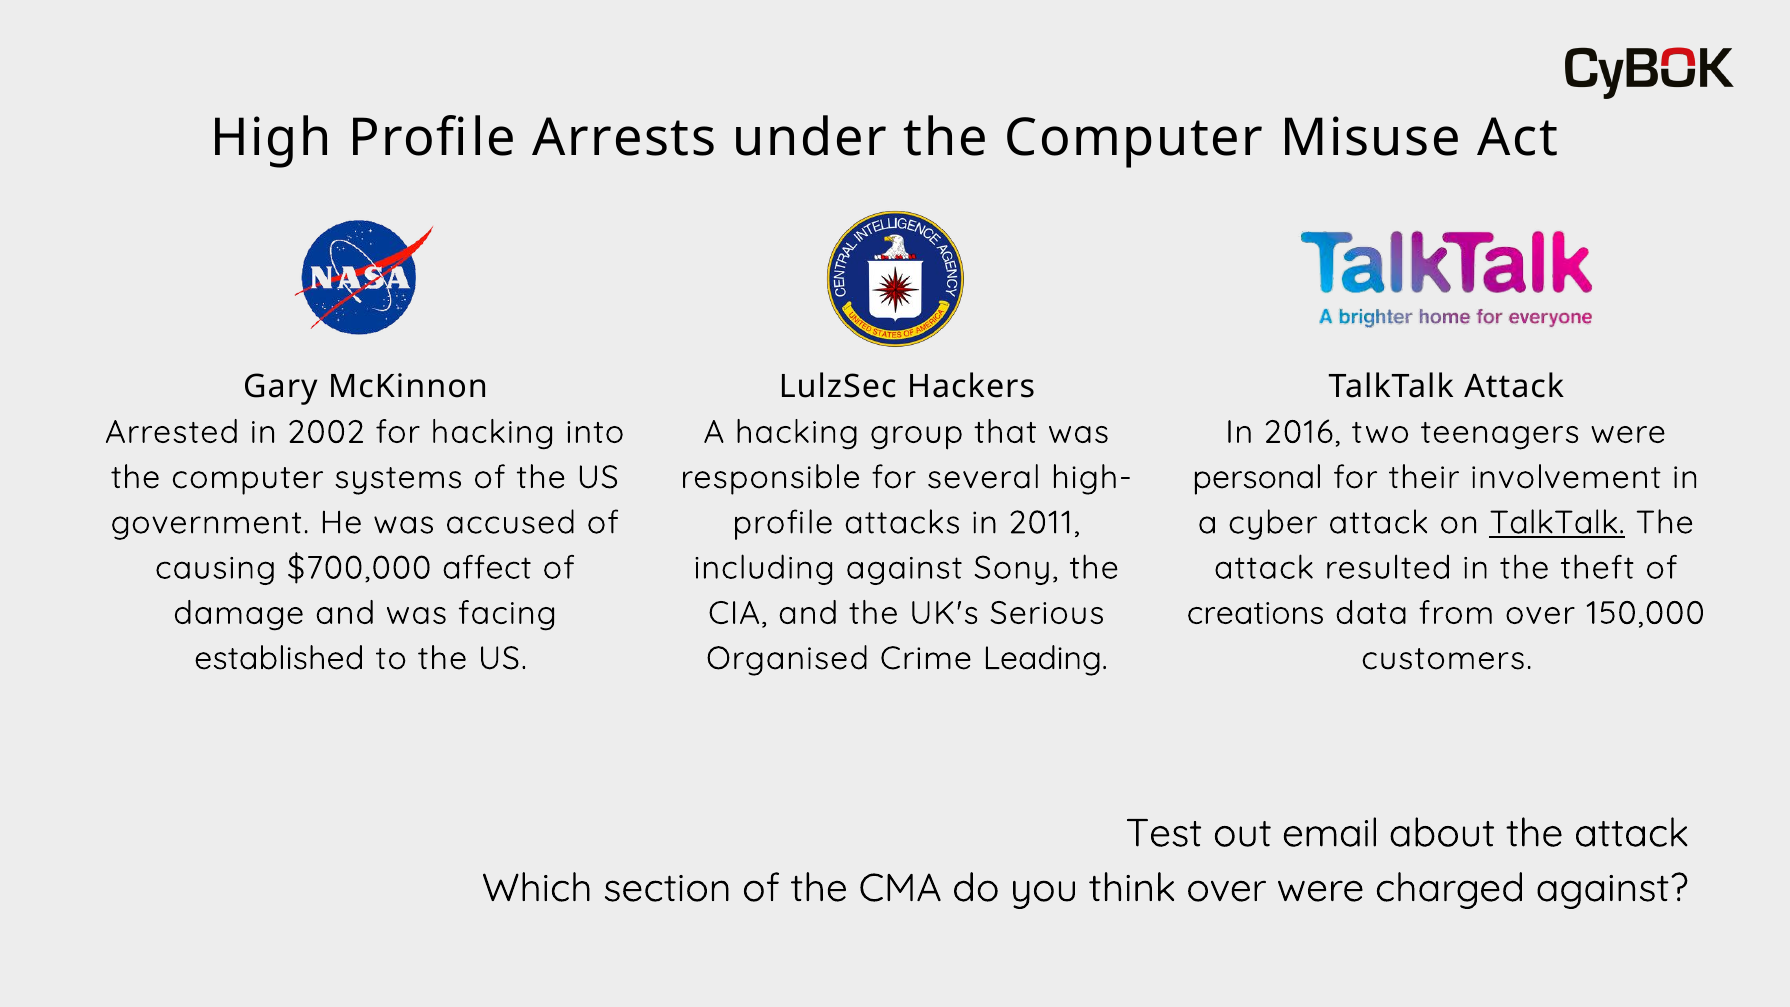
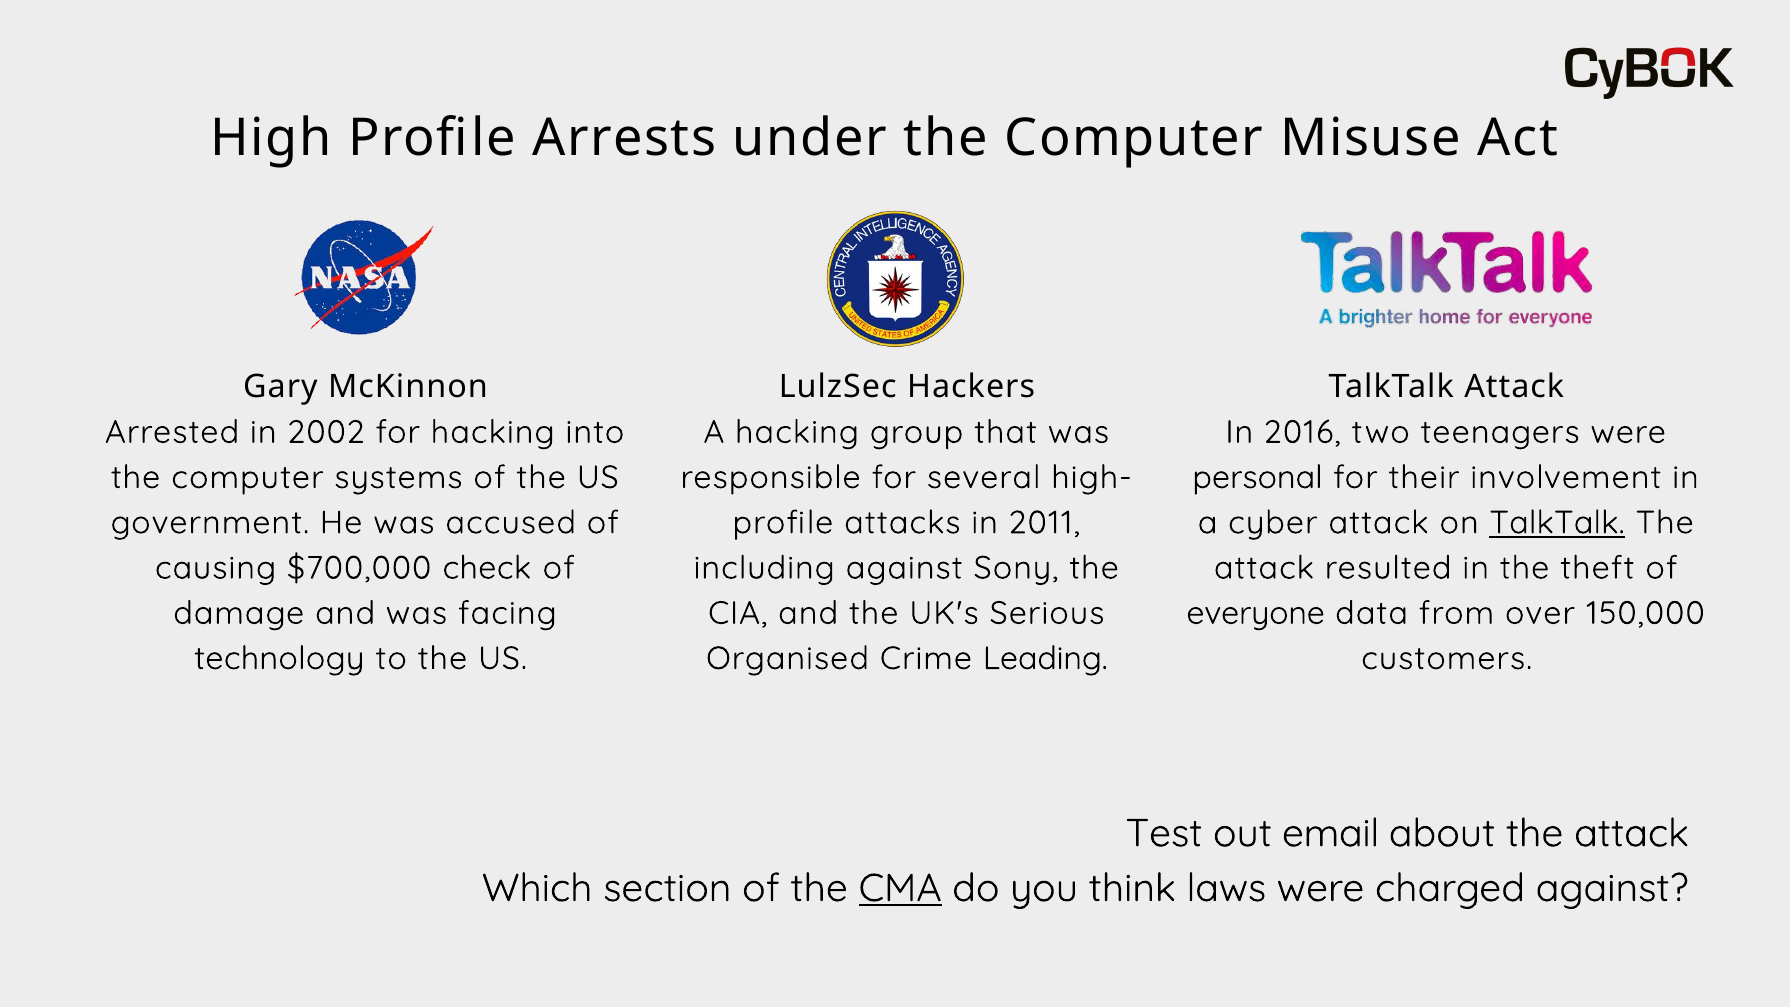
affect: affect -> check
creations: creations -> everyone
established: established -> technology
CMA underline: none -> present
think over: over -> laws
